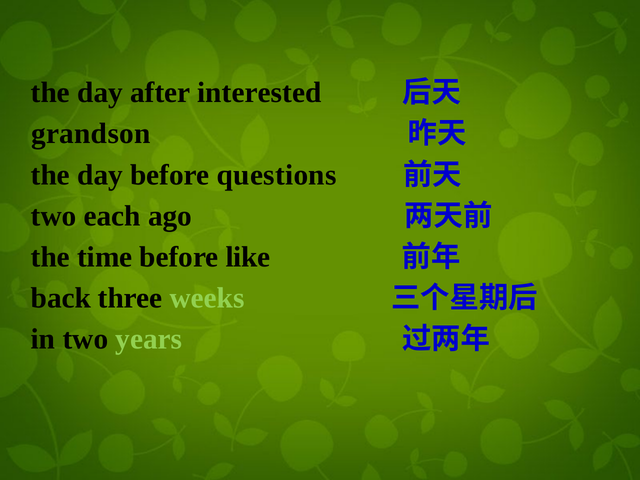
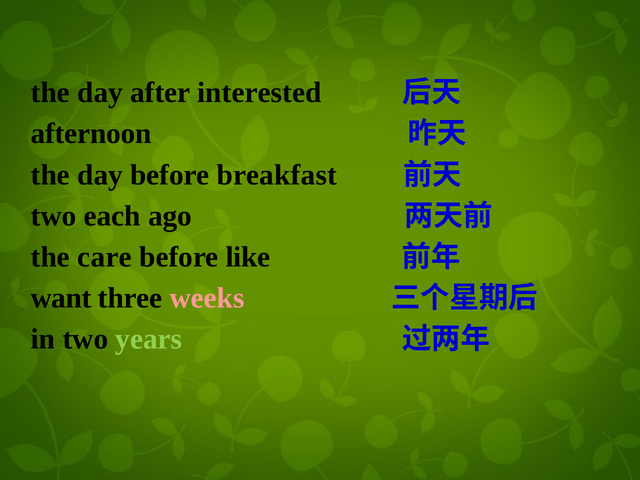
grandson: grandson -> afternoon
questions: questions -> breakfast
time: time -> care
back: back -> want
weeks colour: light green -> pink
